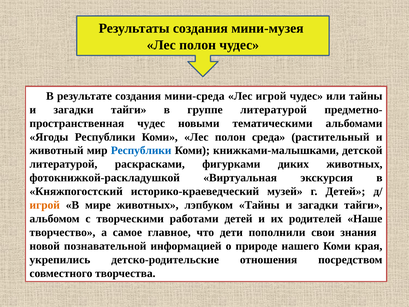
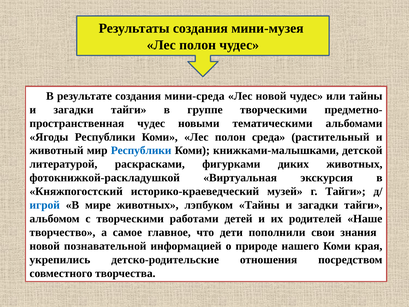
Лес игрой: игрой -> новой
группе литературой: литературой -> творческими
г Детей: Детей -> Тайги
игрой at (45, 205) colour: orange -> blue
